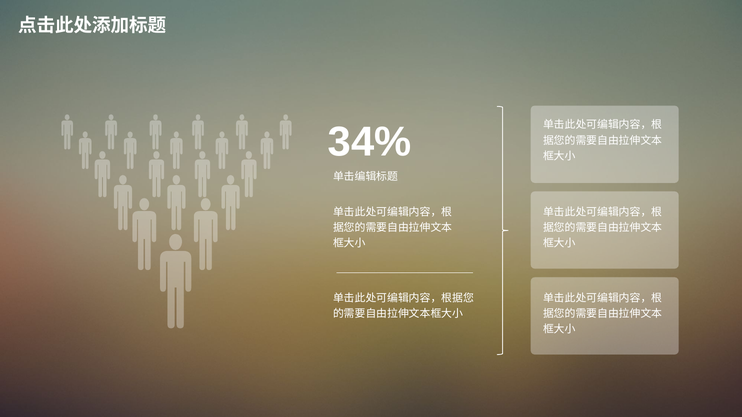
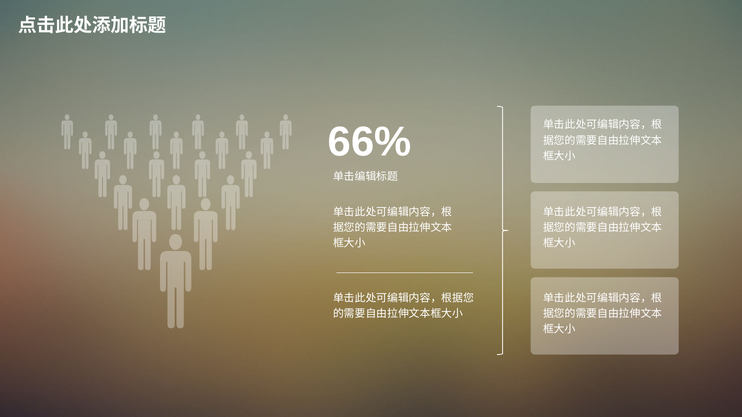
34%: 34% -> 66%
